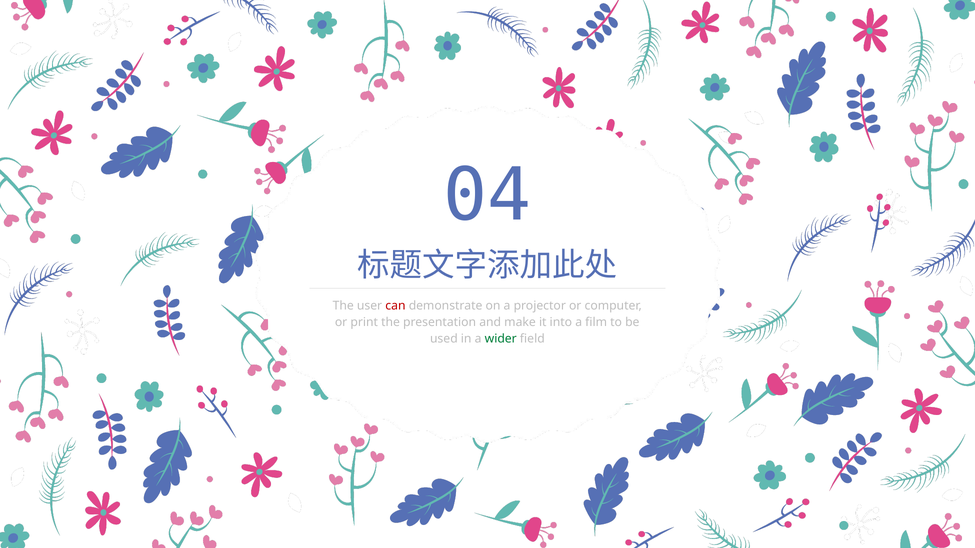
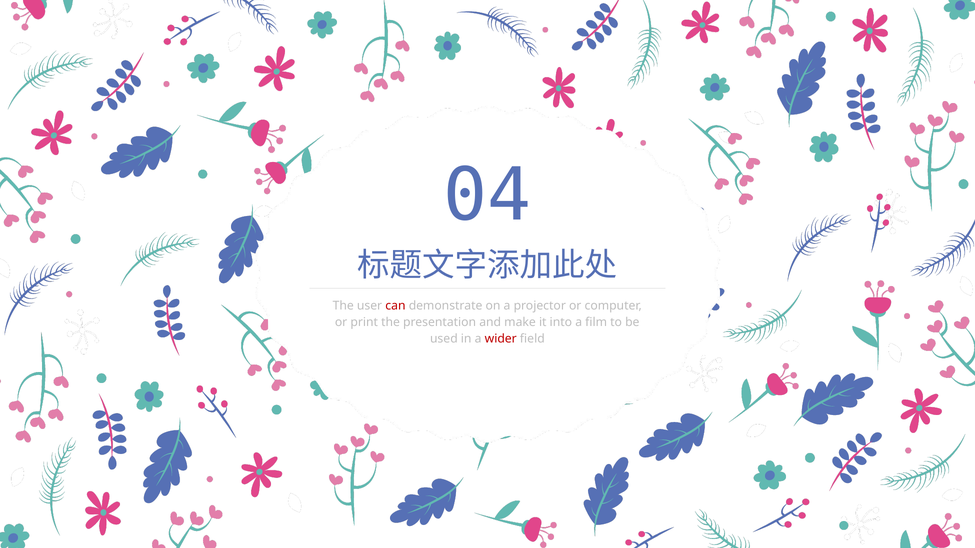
wider colour: green -> red
